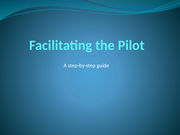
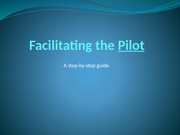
Pilot underline: none -> present
